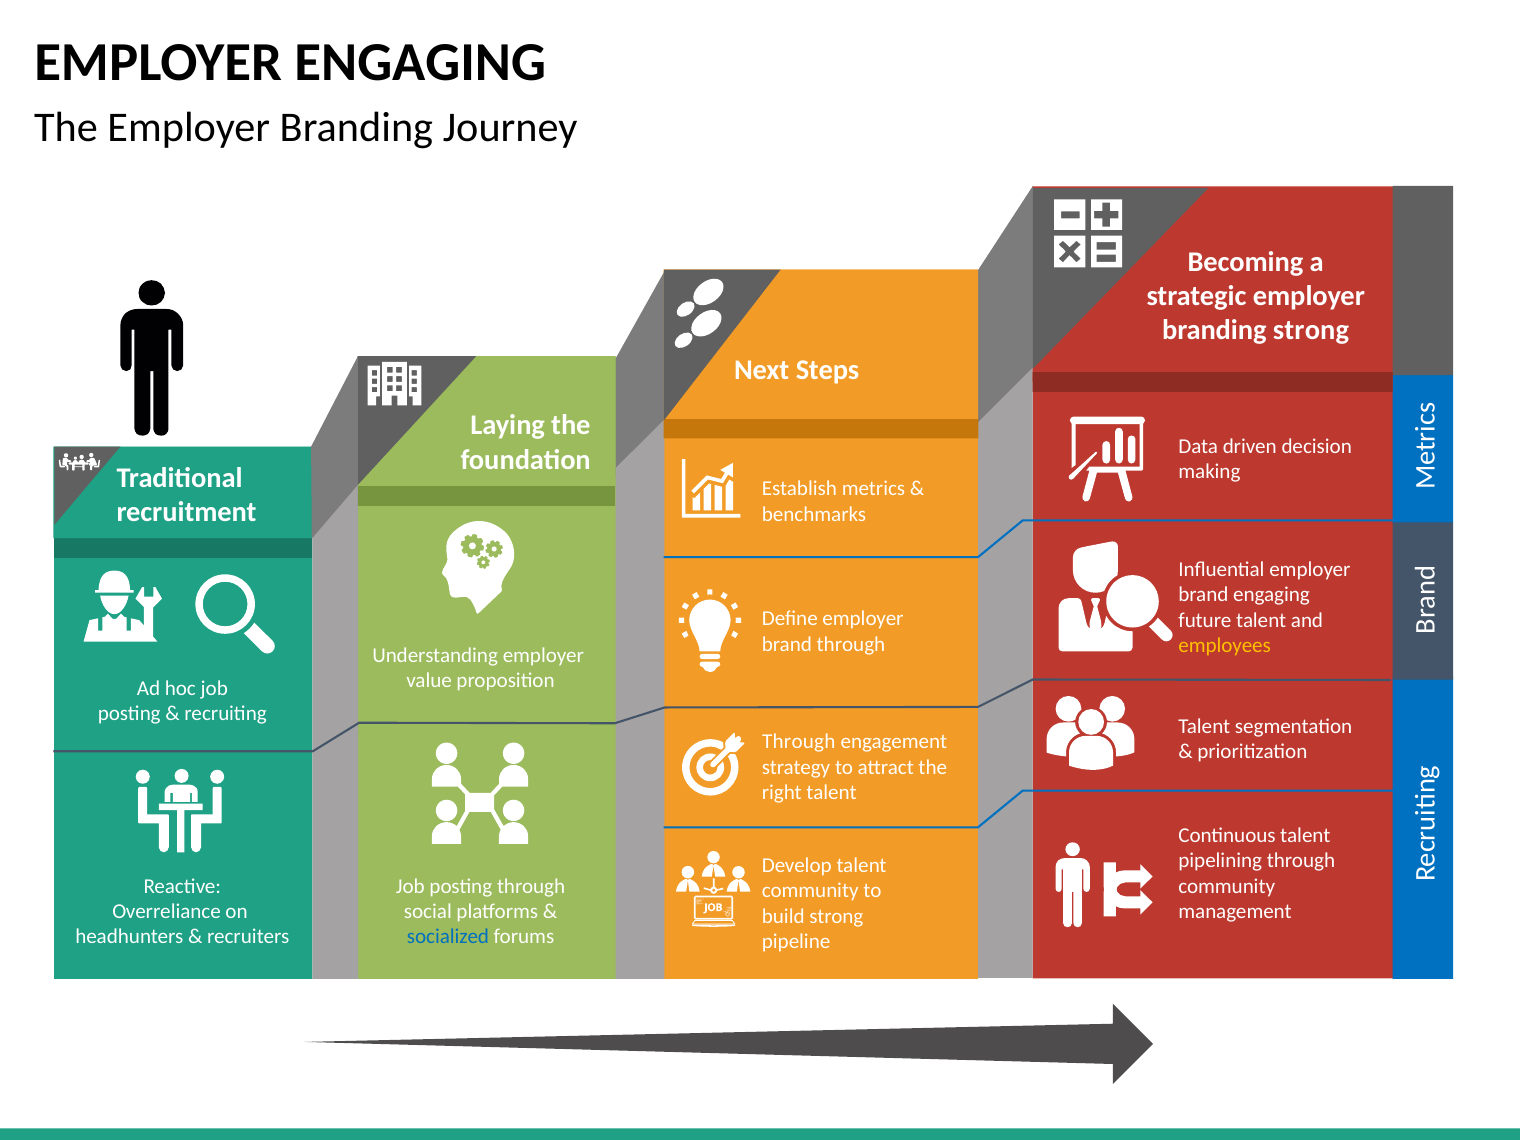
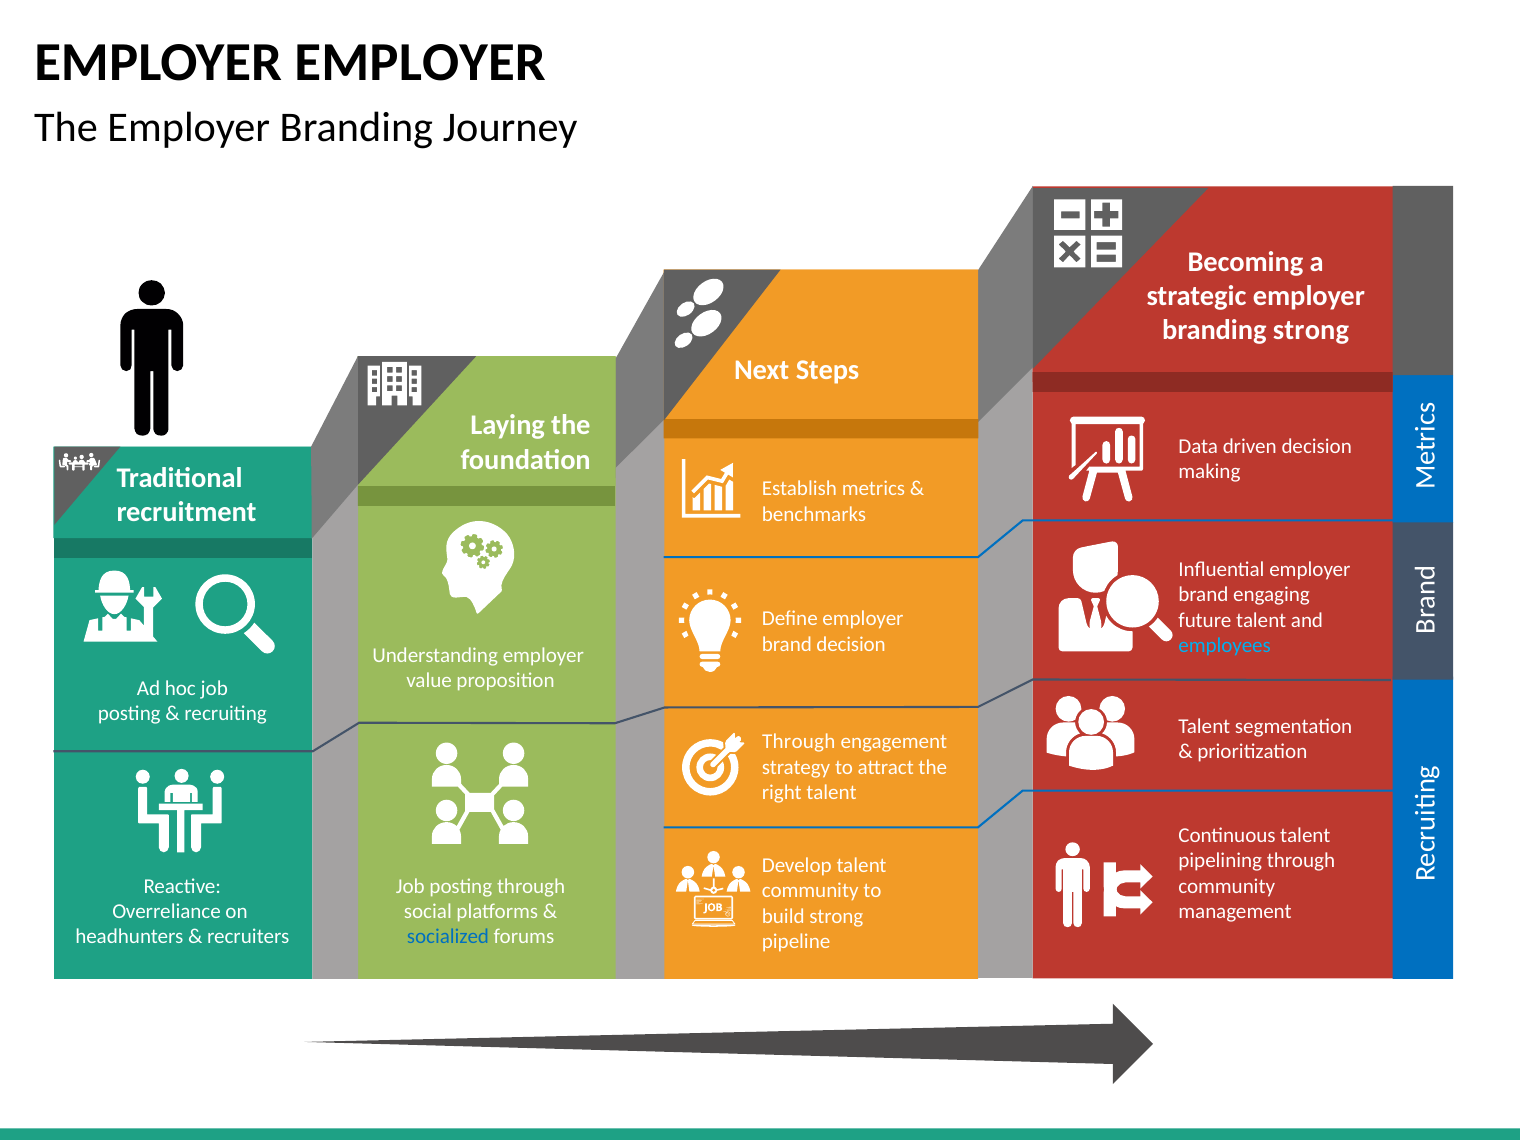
EMPLOYER ENGAGING: ENGAGING -> EMPLOYER
brand through: through -> decision
employees colour: yellow -> light blue
